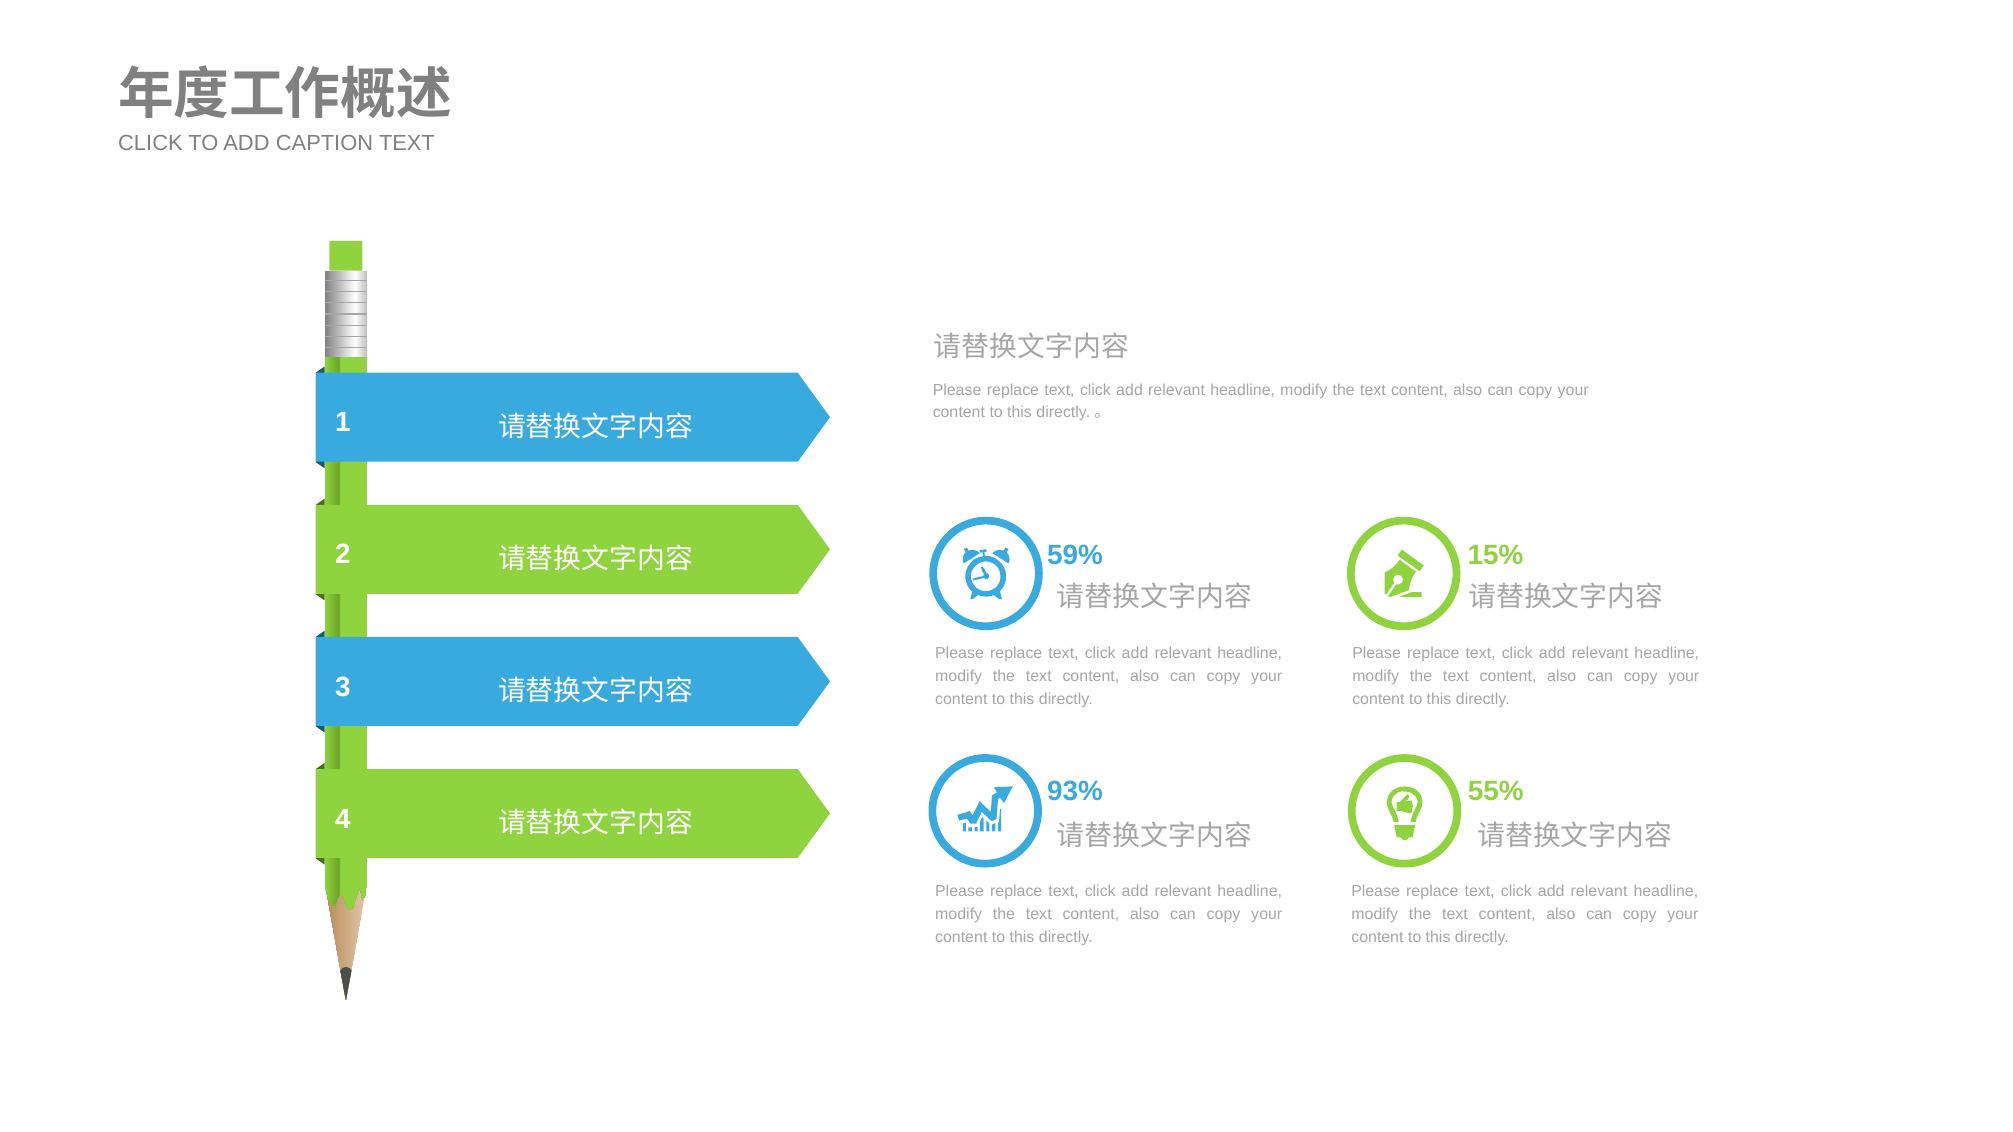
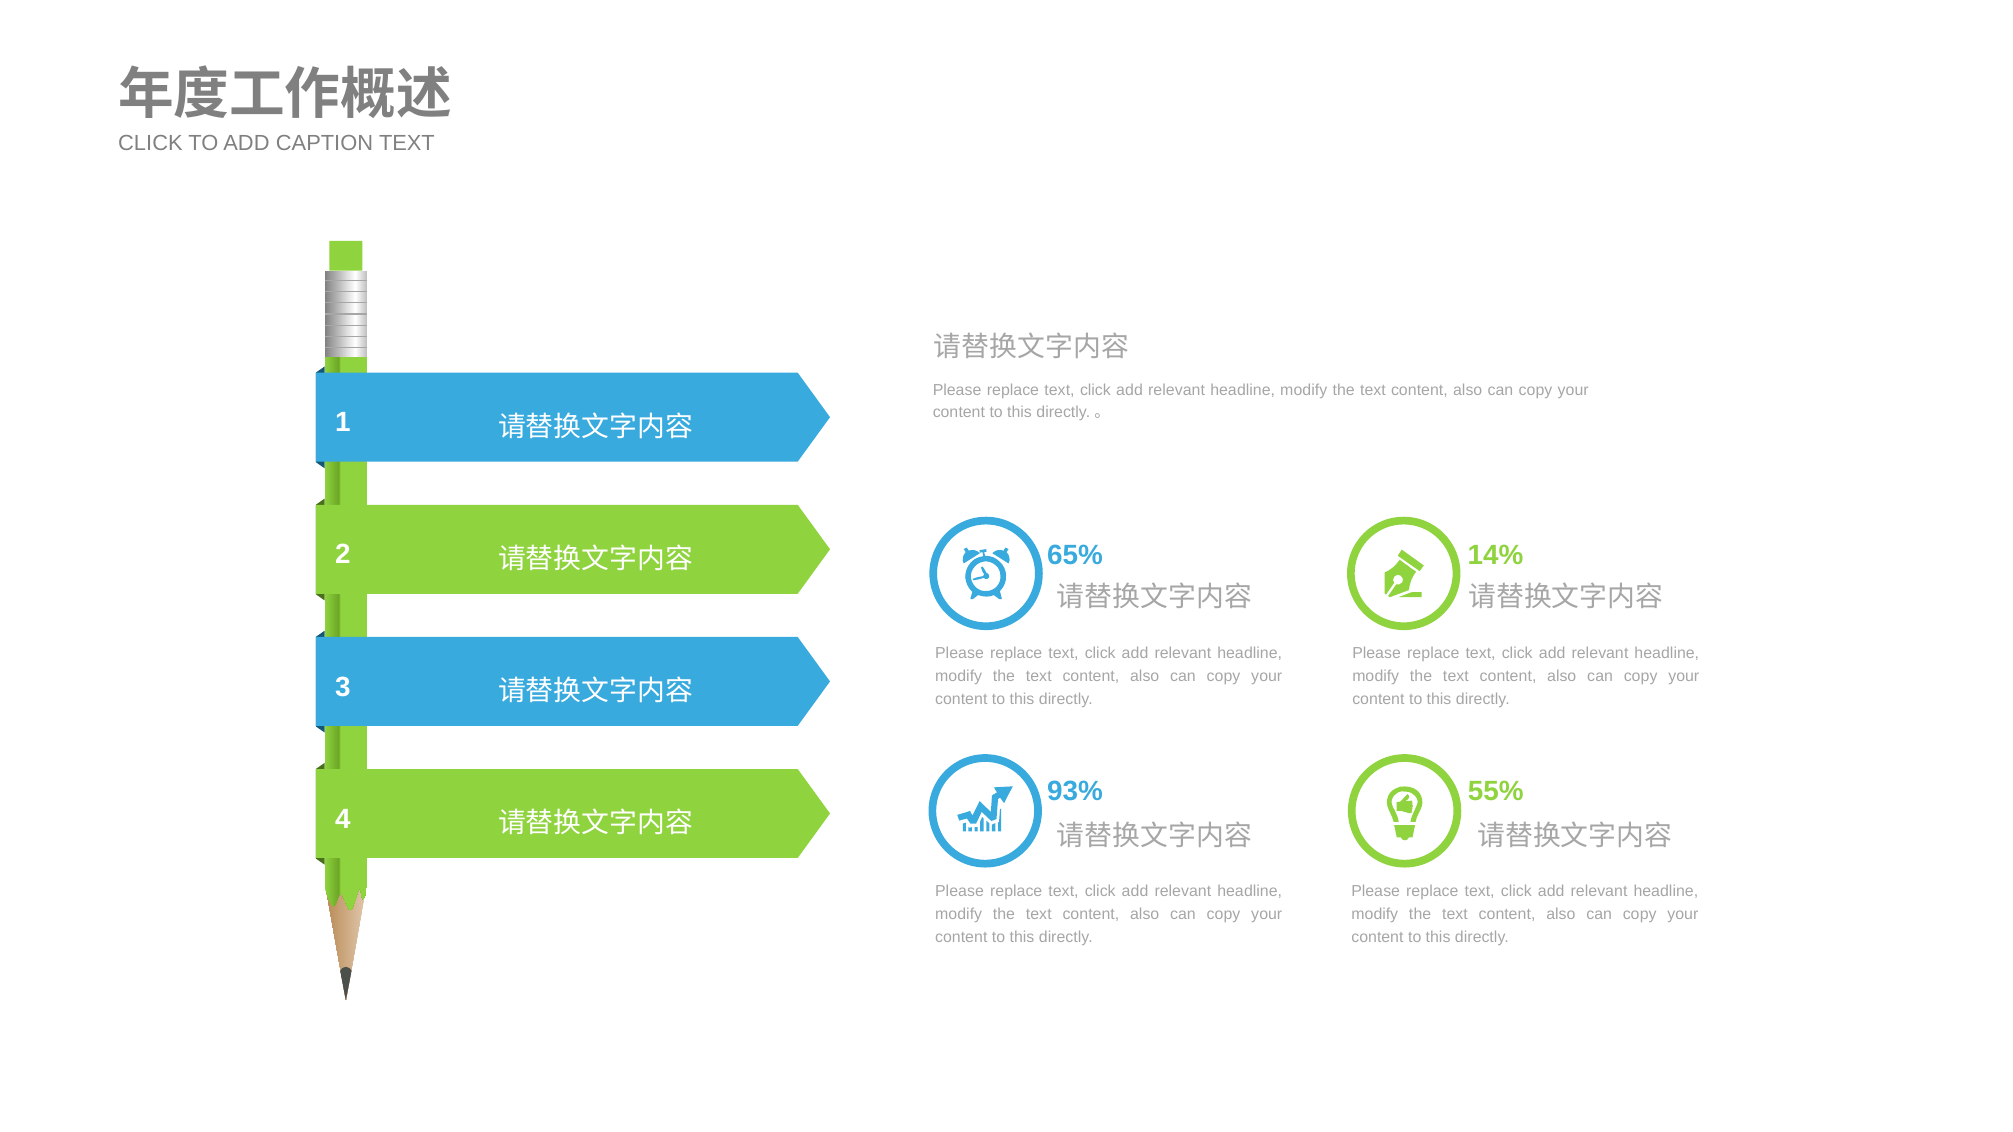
59%: 59% -> 65%
15%: 15% -> 14%
